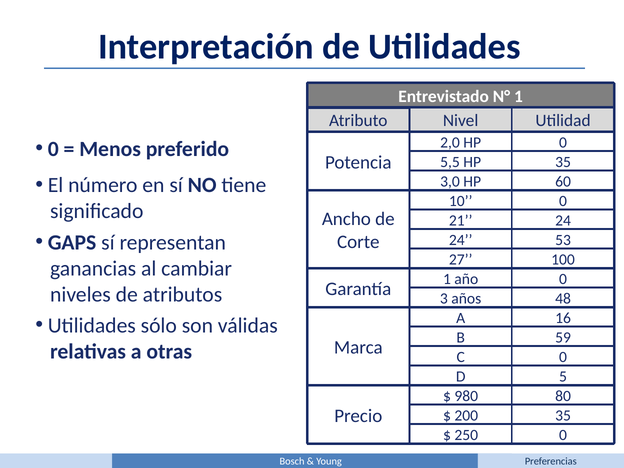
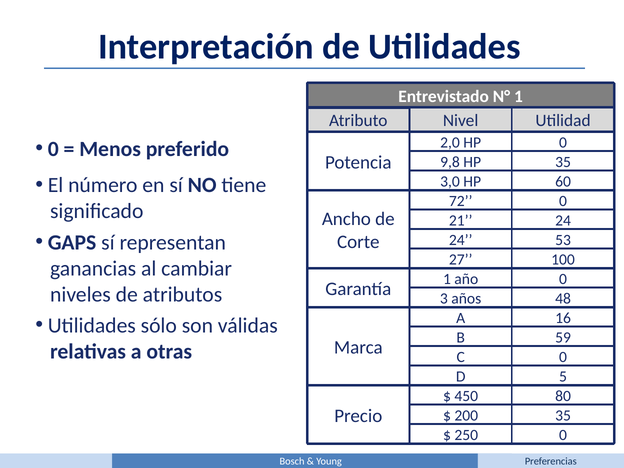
5,5: 5,5 -> 9,8
10: 10 -> 72
980: 980 -> 450
